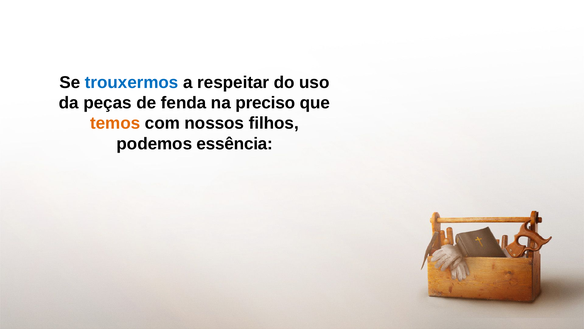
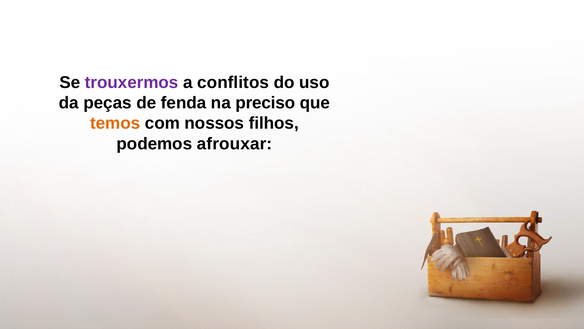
trouxermos colour: blue -> purple
respeitar: respeitar -> conflitos
essência: essência -> afrouxar
